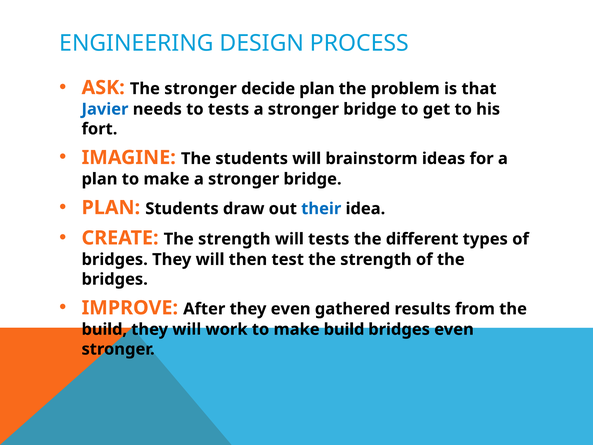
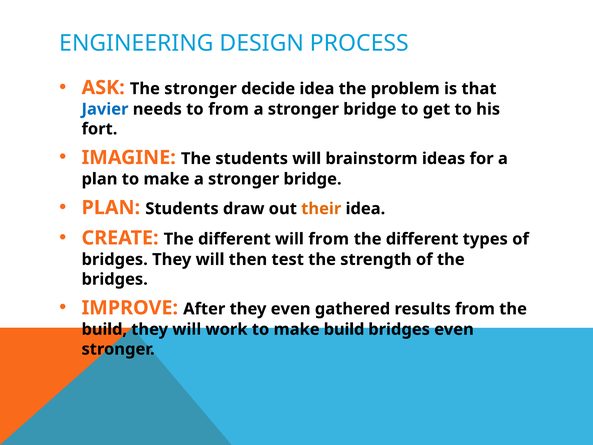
decide plan: plan -> idea
to tests: tests -> from
their colour: blue -> orange
CREATE The strength: strength -> different
will tests: tests -> from
